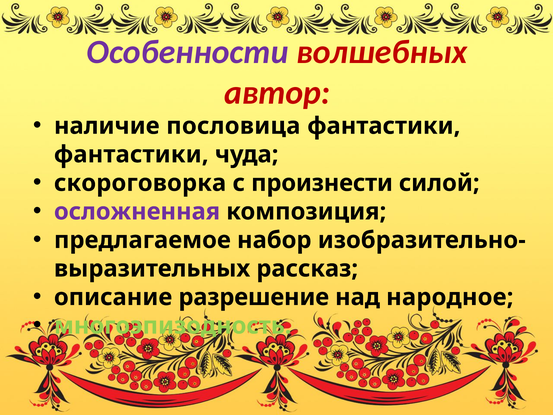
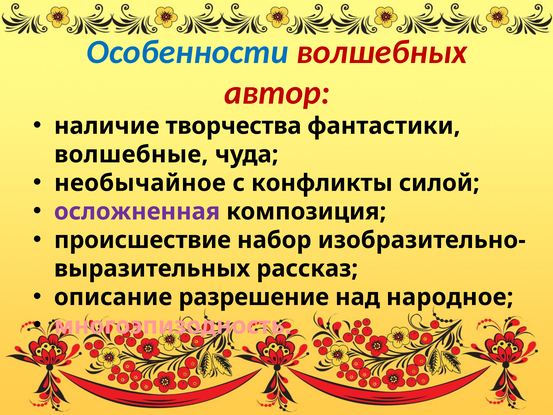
Особенности colour: purple -> blue
пословица: пословица -> творчества
фантастики at (131, 154): фантастики -> волшебные
скороговорка: скороговорка -> необычайное
произнести: произнести -> конфликты
предлагаемое: предлагаемое -> происшествие
многоэпизодность colour: light green -> pink
